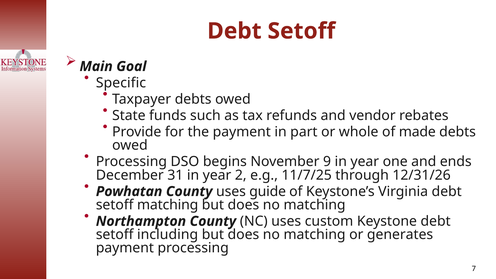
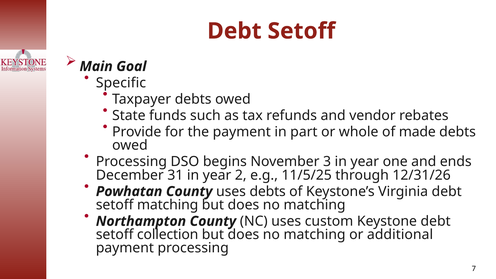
9: 9 -> 3
11/7/25: 11/7/25 -> 11/5/25
uses guide: guide -> debts
including: including -> collection
generates: generates -> additional
